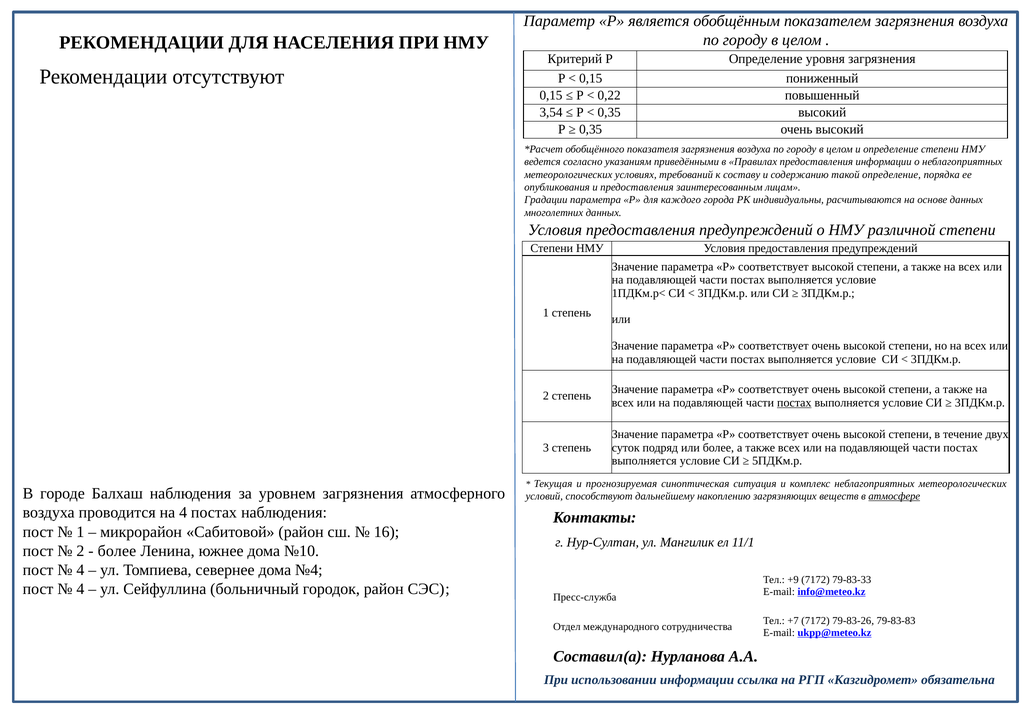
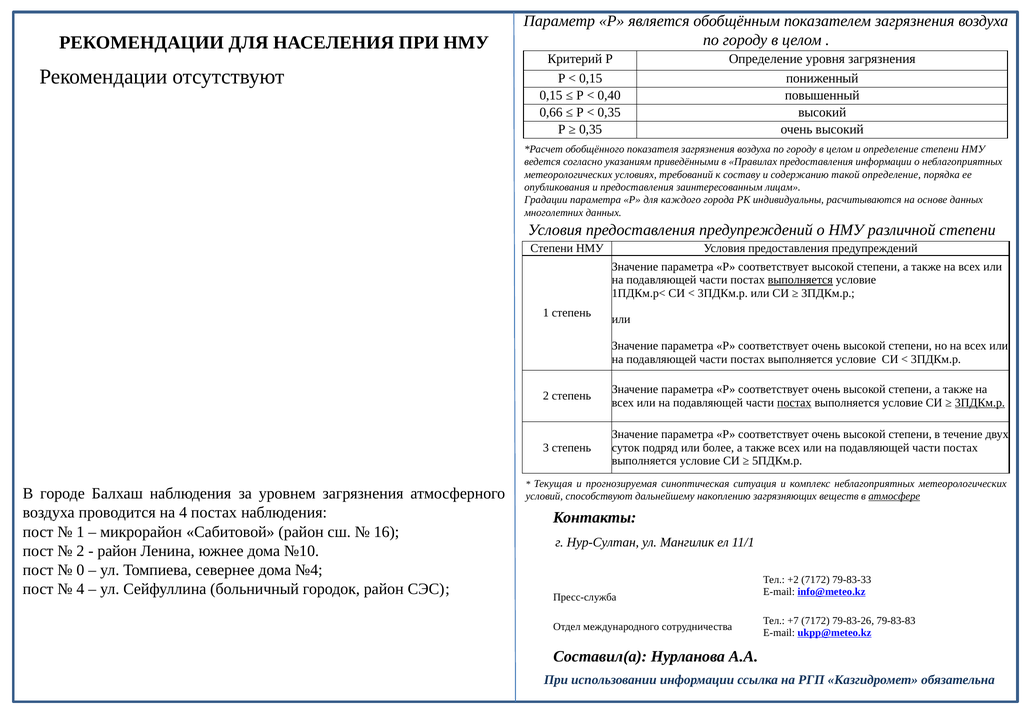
0,22: 0,22 -> 0,40
3,54: 3,54 -> 0,66
выполняется at (800, 280) underline: none -> present
3ПДКм.р at (980, 402) underline: none -> present
более at (117, 551): более -> район
4 at (80, 570): 4 -> 0
+9: +9 -> +2
